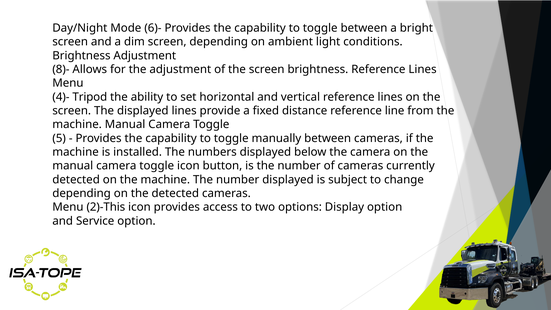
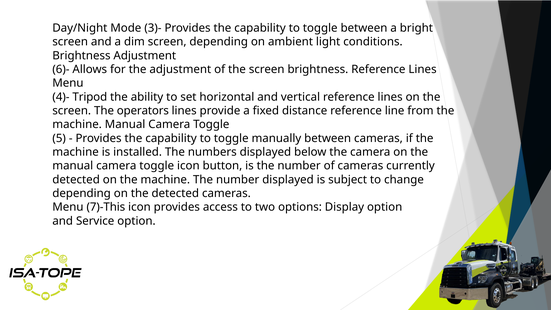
6)-: 6)- -> 3)-
8)-: 8)- -> 6)-
The displayed: displayed -> operators
2)-This: 2)-This -> 7)-This
